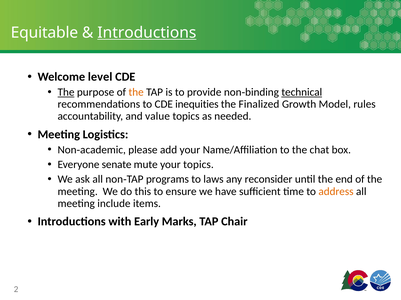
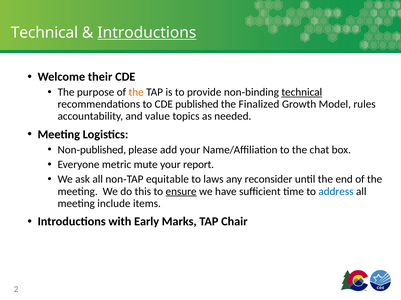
Equitable at (44, 33): Equitable -> Technical
level: level -> their
The at (66, 92) underline: present -> none
CDE inequities: inequities -> published
academic at (103, 150): academic -> published
senate: senate -> metric
your topics: topics -> report
programs: programs -> equitable
ensure underline: none -> present
address colour: orange -> blue
